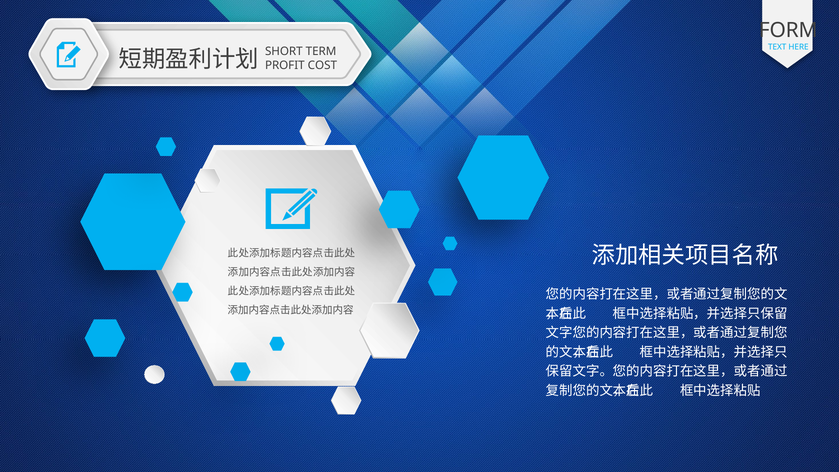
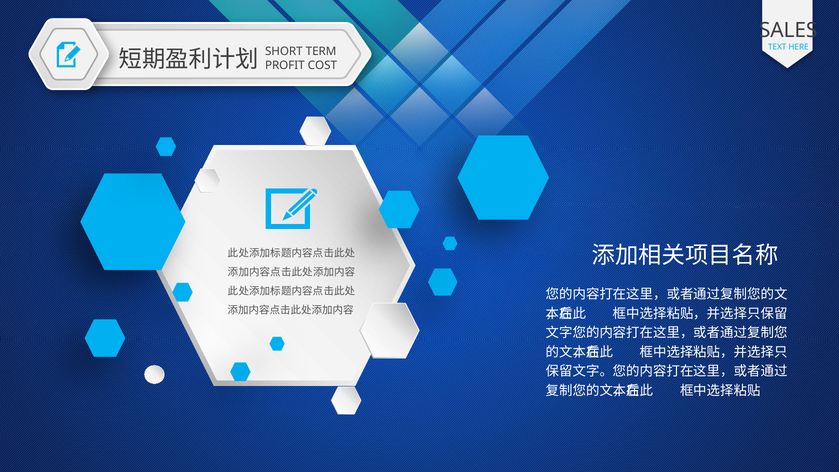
FORM: FORM -> SALES
